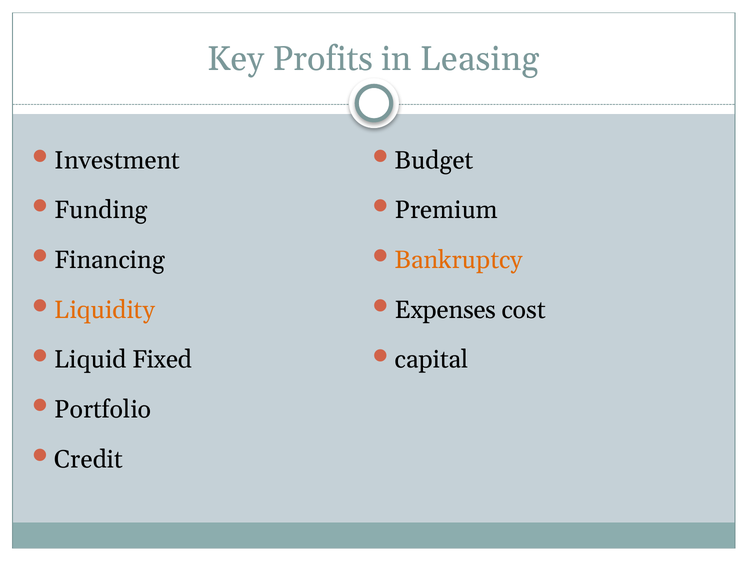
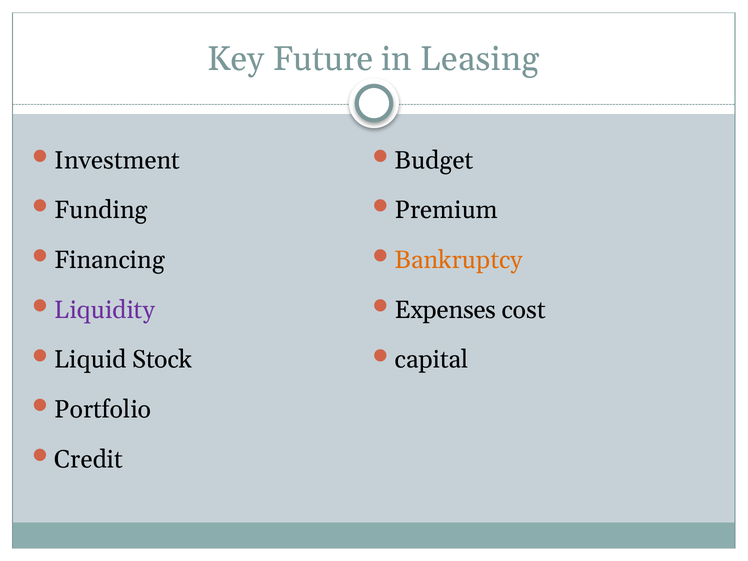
Profits: Profits -> Future
Liquidity colour: orange -> purple
Fixed: Fixed -> Stock
